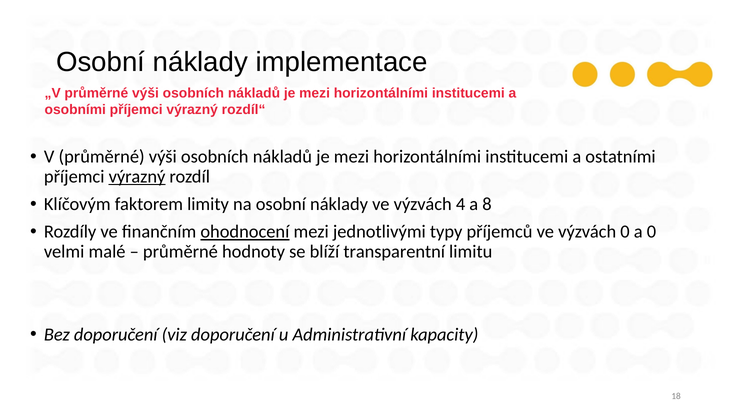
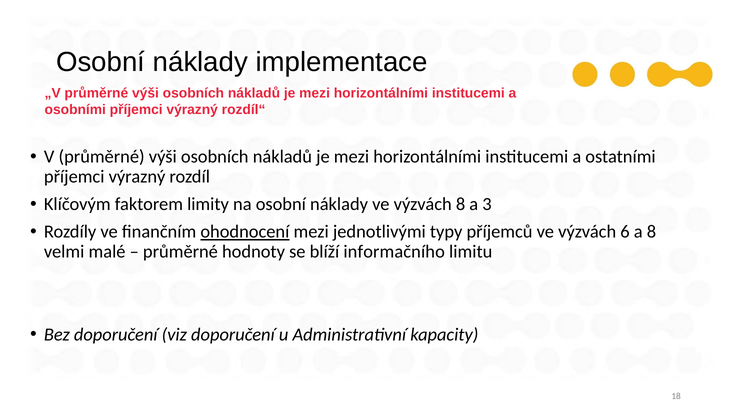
výrazný at (137, 176) underline: present -> none
výzvách 4: 4 -> 8
8: 8 -> 3
výzvách 0: 0 -> 6
a 0: 0 -> 8
transparentní: transparentní -> informačního
